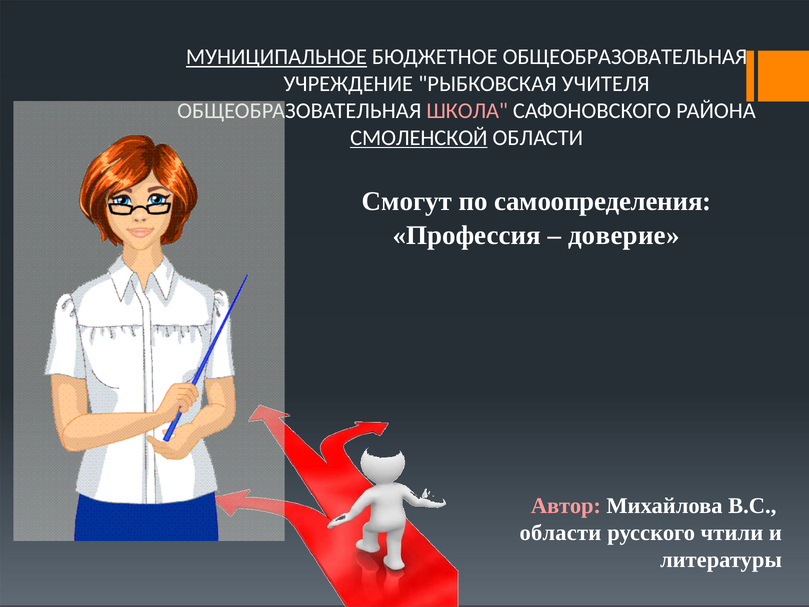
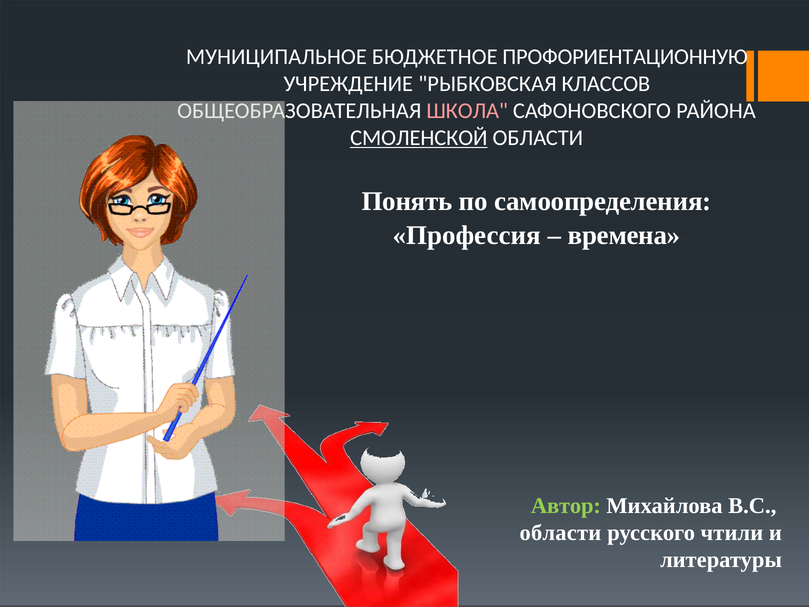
МУНИЦИПАЛЬНОЕ underline: present -> none
БЮДЖЕТНОЕ ОБЩЕОБРАЗОВАТЕЛЬНАЯ: ОБЩЕОБРАЗОВАТЕЛЬНАЯ -> ПРОФОРИЕНТАЦИОННУЮ
УЧИТЕЛЯ: УЧИТЕЛЯ -> КЛАССОВ
Смогут: Смогут -> Понять
доверие: доверие -> времена
Автор colour: pink -> light green
